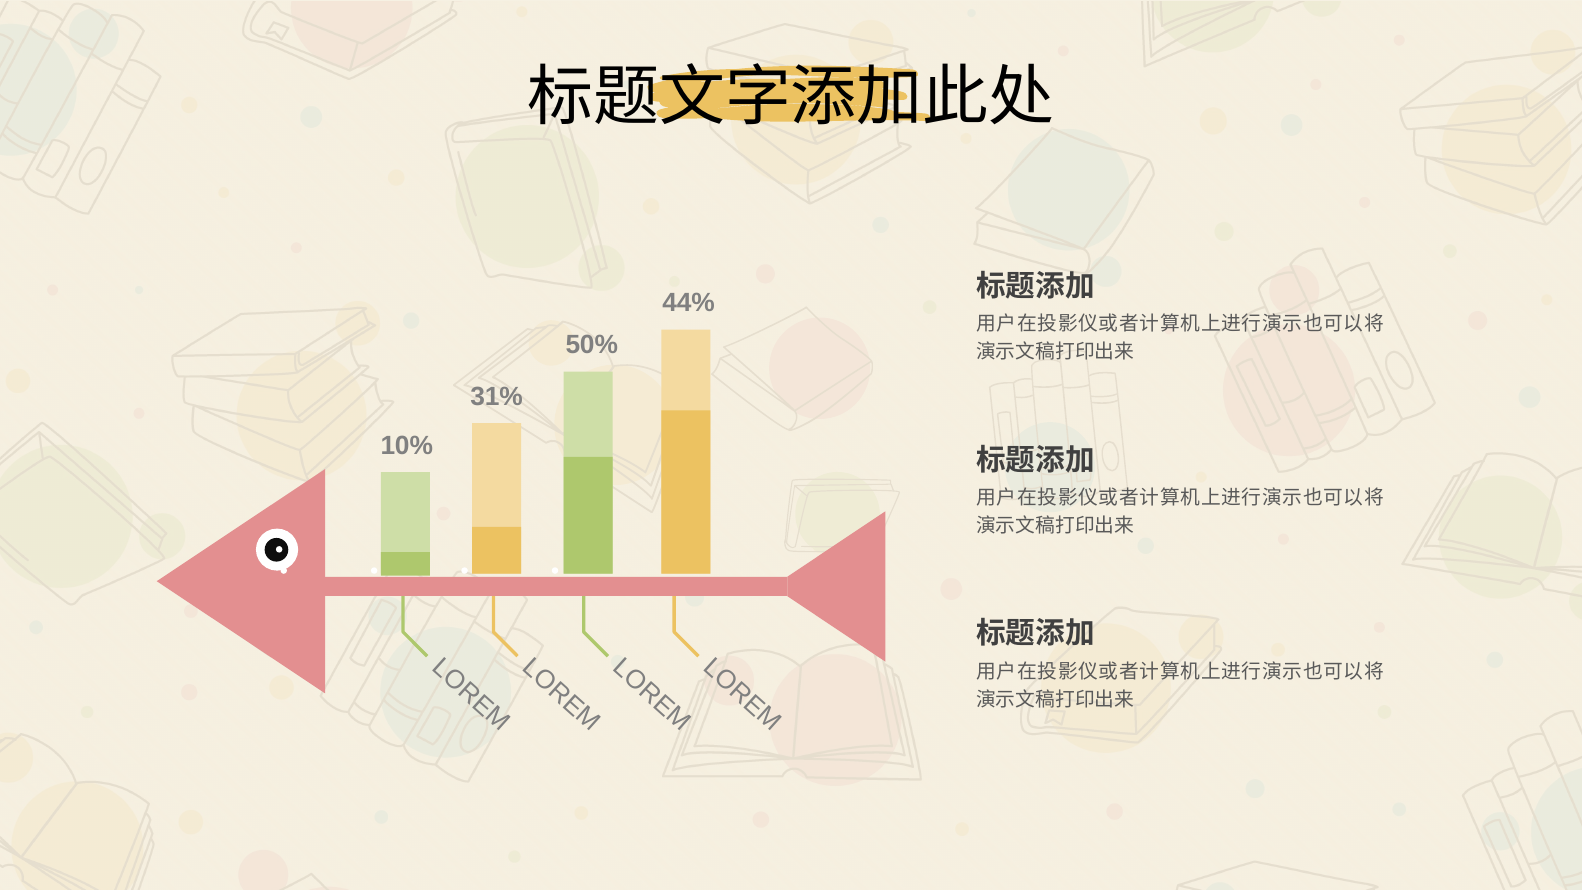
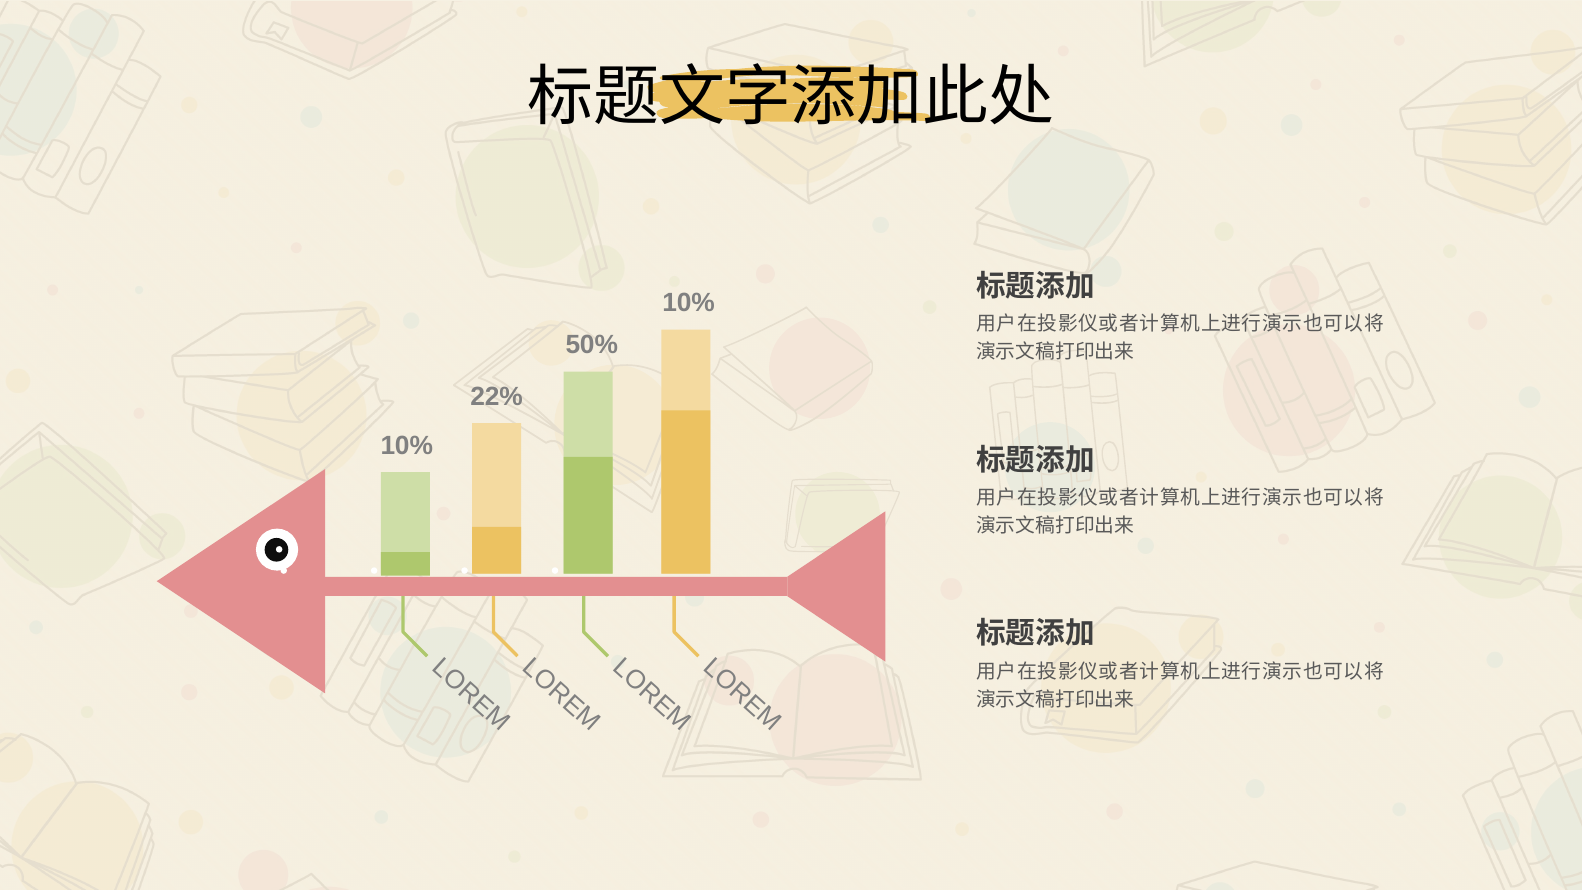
44% at (689, 303): 44% -> 10%
31%: 31% -> 22%
